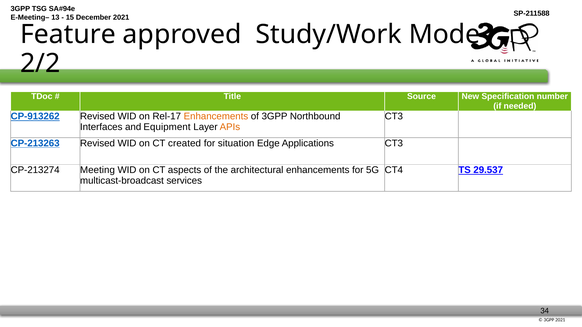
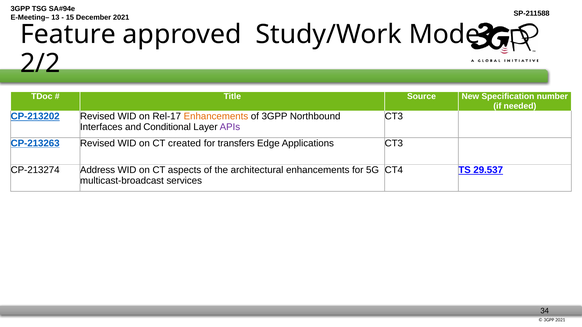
CP-913262: CP-913262 -> CP-213202
Equipment: Equipment -> Conditional
APIs colour: orange -> purple
situation: situation -> transfers
Meeting: Meeting -> Address
